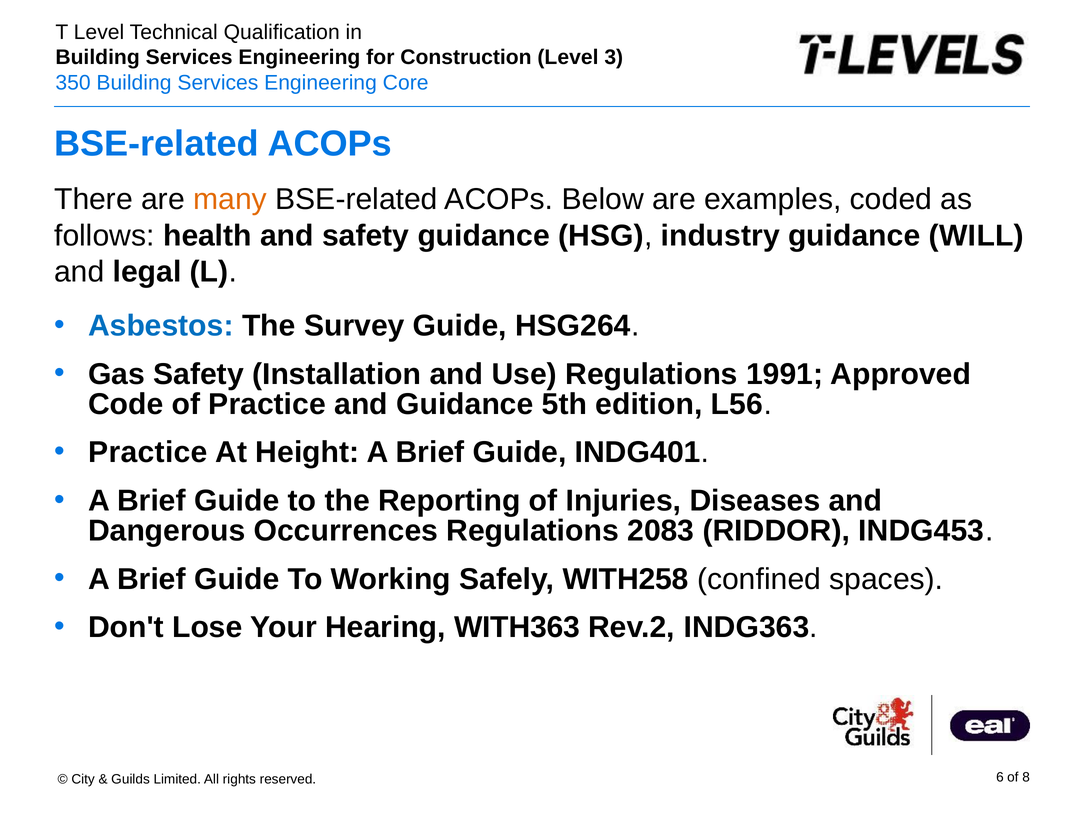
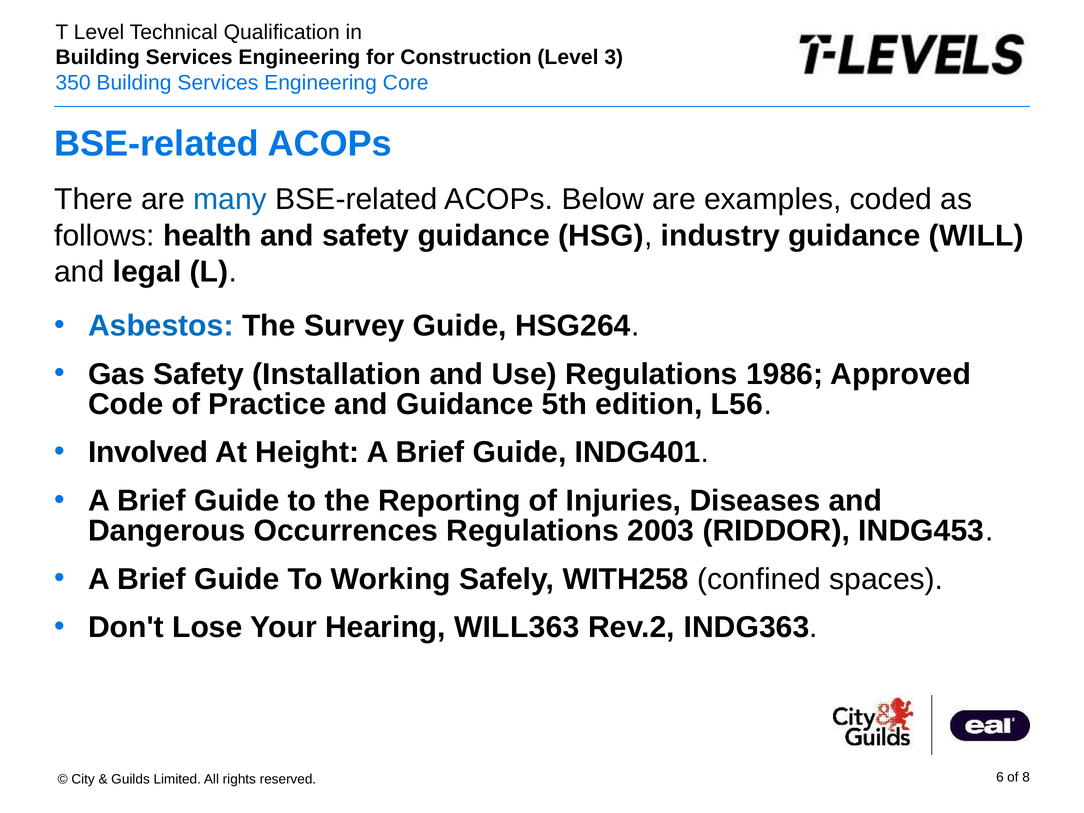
many colour: orange -> blue
1991: 1991 -> 1986
Practice at (148, 453): Practice -> Involved
2083: 2083 -> 2003
WITH363: WITH363 -> WILL363
